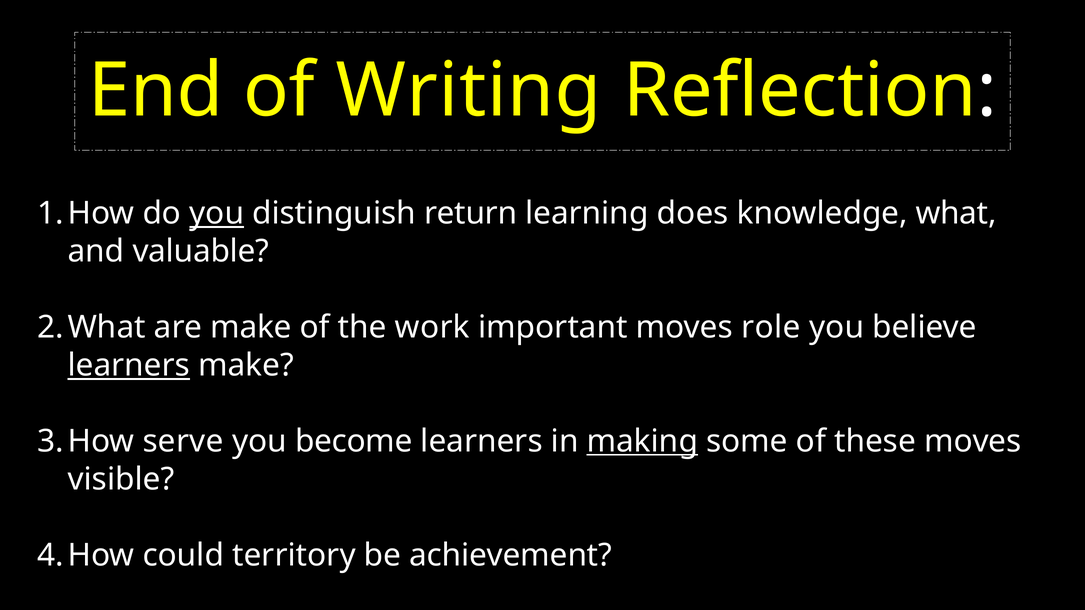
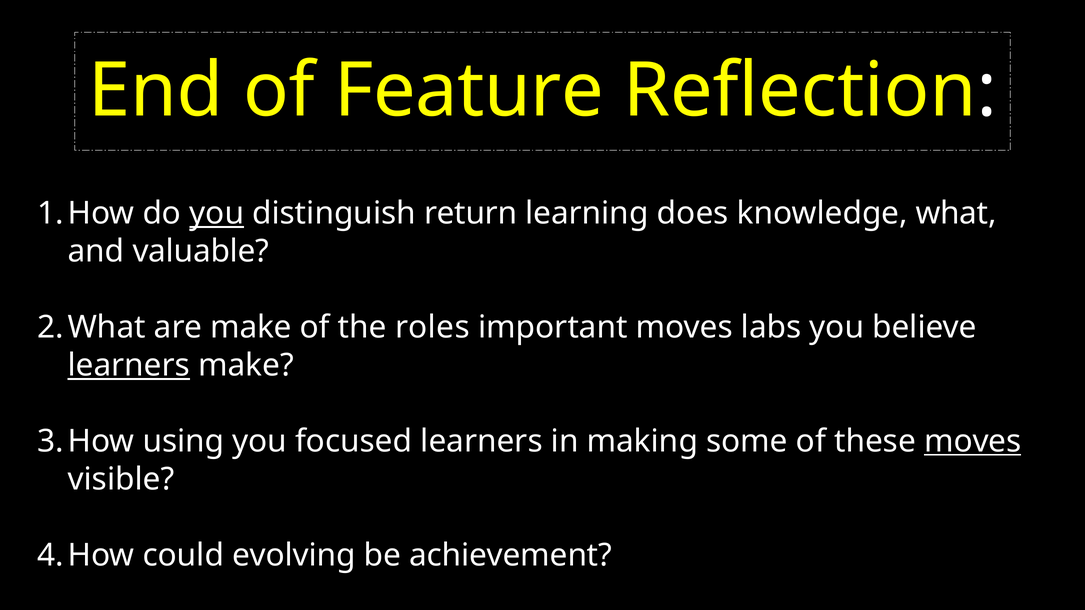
Writing: Writing -> Feature
work: work -> roles
role: role -> labs
serve: serve -> using
become: become -> focused
making underline: present -> none
moves at (973, 441) underline: none -> present
territory: territory -> evolving
